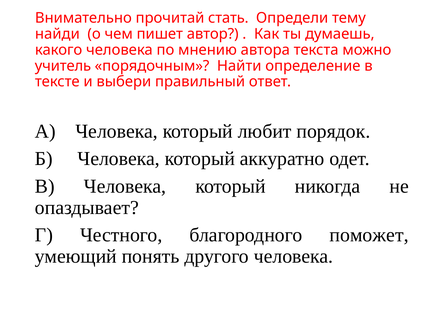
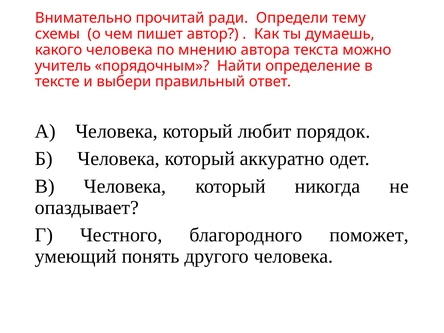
стать: стать -> ради
найди: найди -> схемы
